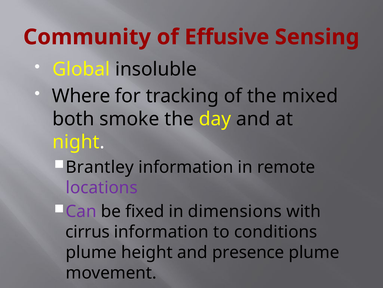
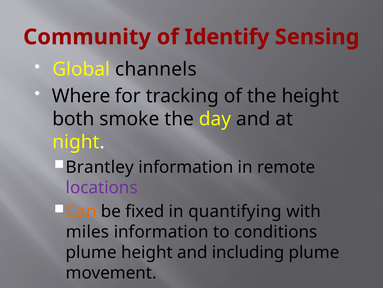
Effusive: Effusive -> Identify
insoluble: insoluble -> channels
the mixed: mixed -> height
Can colour: purple -> orange
dimensions: dimensions -> quantifying
cirrus: cirrus -> miles
presence: presence -> including
